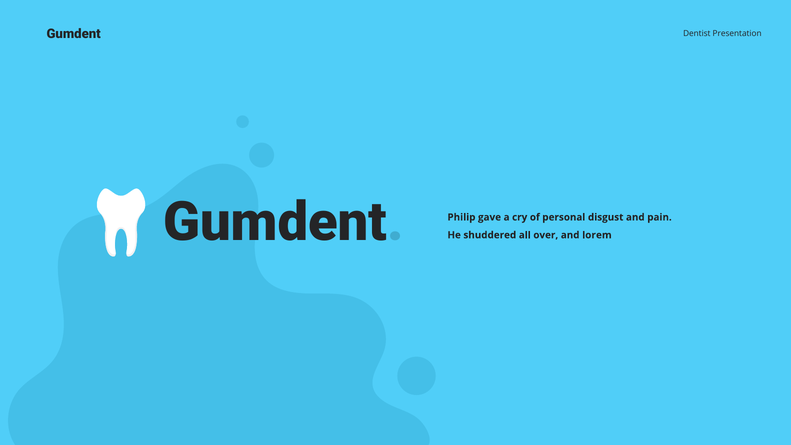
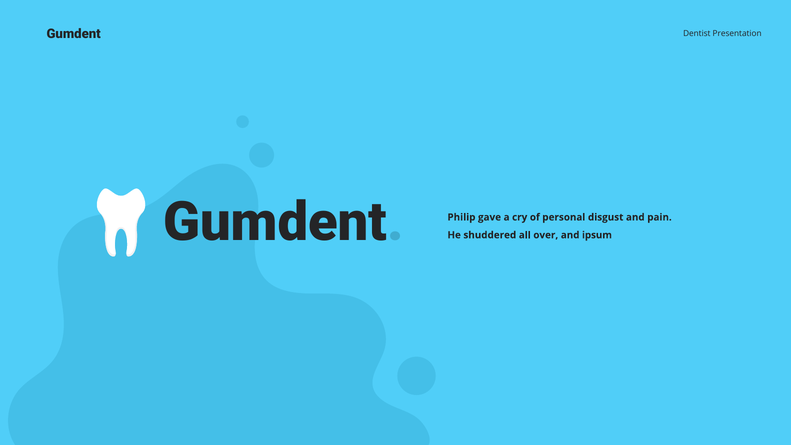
lorem: lorem -> ipsum
